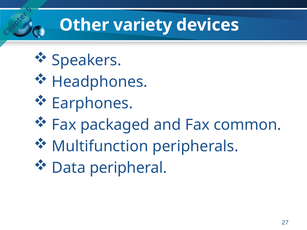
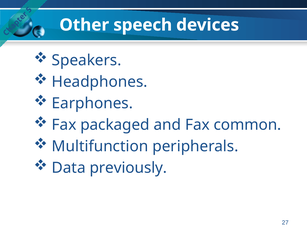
variety: variety -> speech
peripheral: peripheral -> previously
